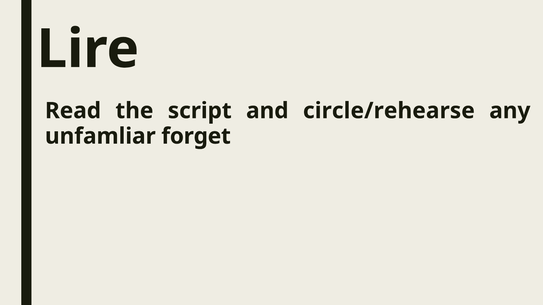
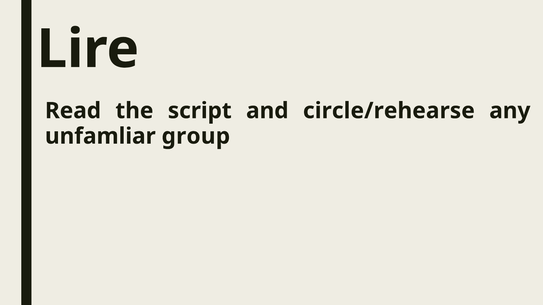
forget: forget -> group
